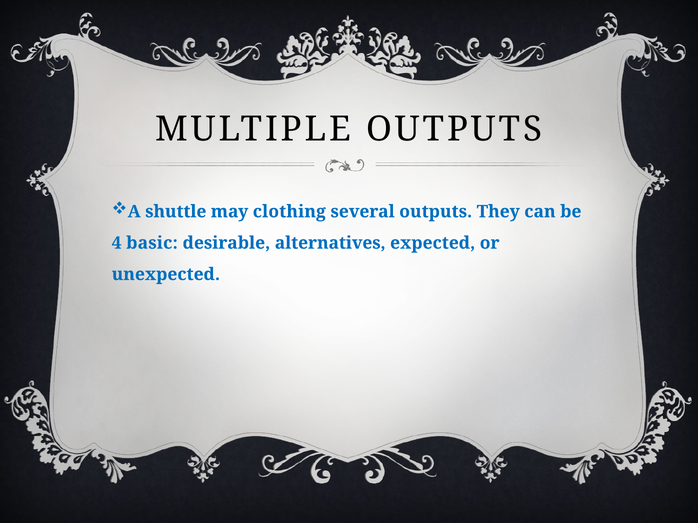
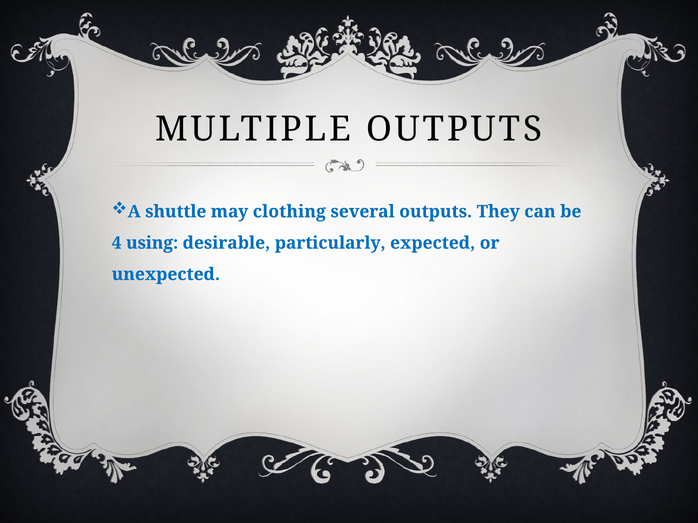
basic: basic -> using
alternatives: alternatives -> particularly
